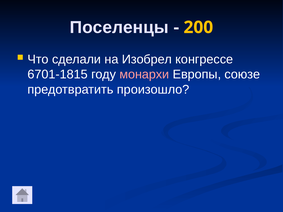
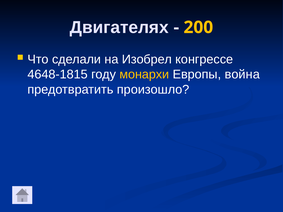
Поселенцы: Поселенцы -> Двигателях
6701-1815: 6701-1815 -> 4648-1815
монархи colour: pink -> yellow
союзе: союзе -> война
